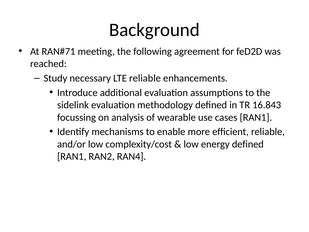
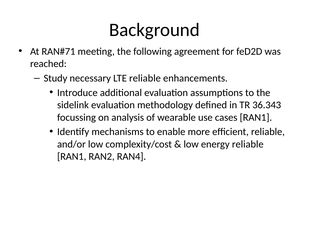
16.843: 16.843 -> 36.343
energy defined: defined -> reliable
